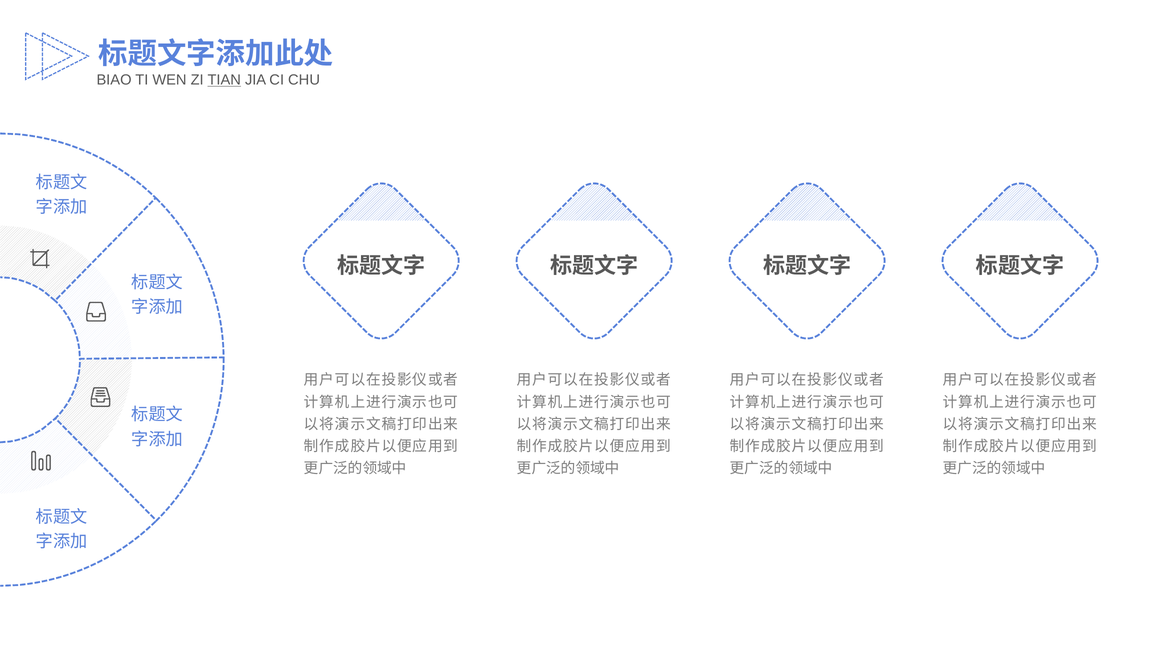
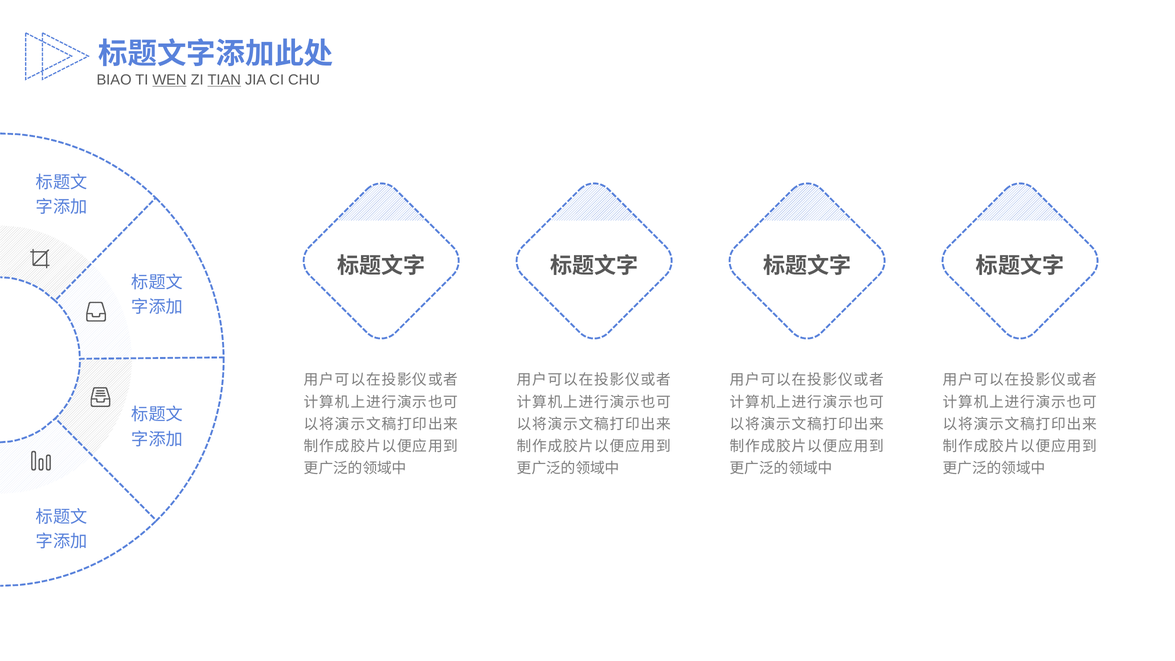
WEN underline: none -> present
